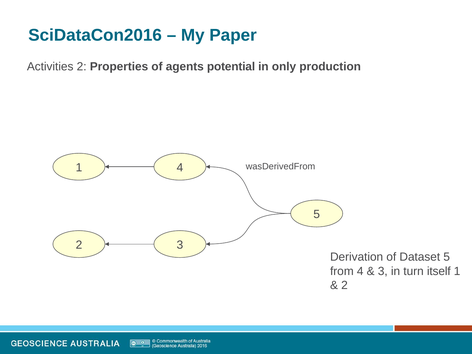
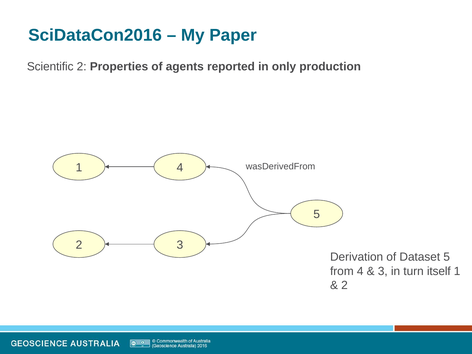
Activities: Activities -> Scientific
potential: potential -> reported
